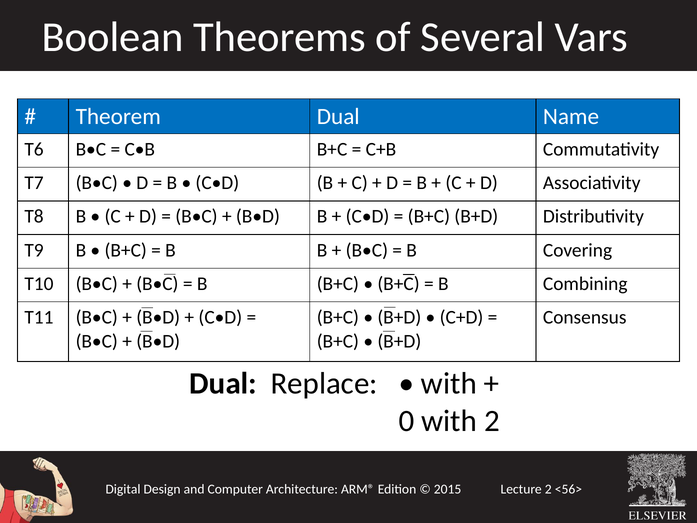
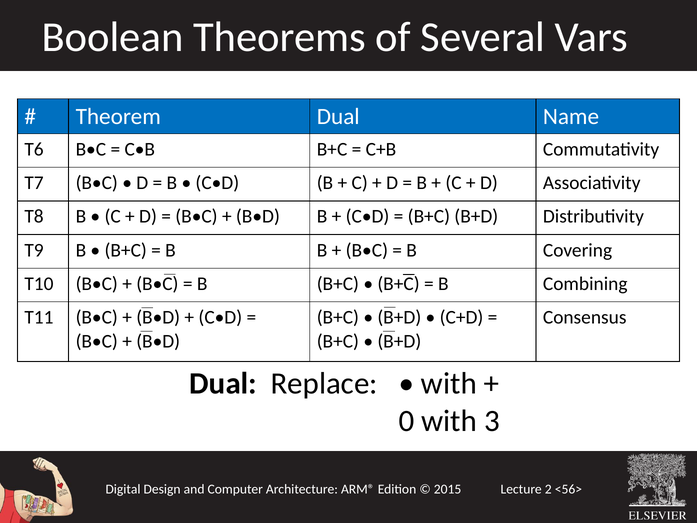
with 2: 2 -> 3
